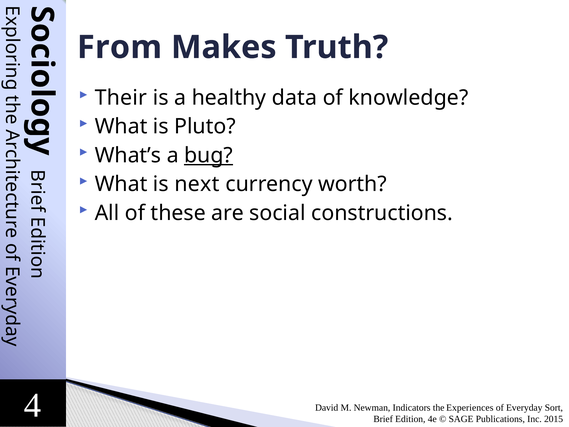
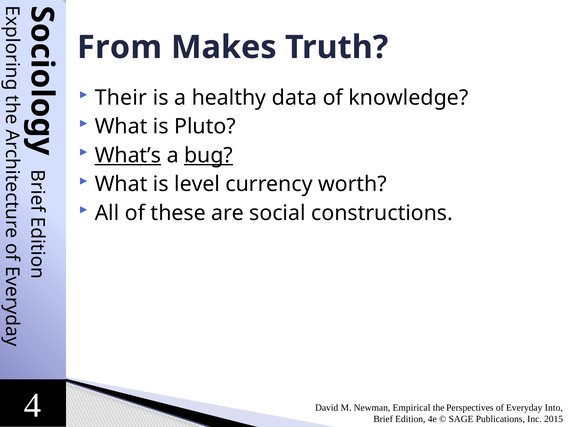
What’s underline: none -> present
next: next -> level
Indicators: Indicators -> Empirical
Experiences: Experiences -> Perspectives
Sort: Sort -> Into
